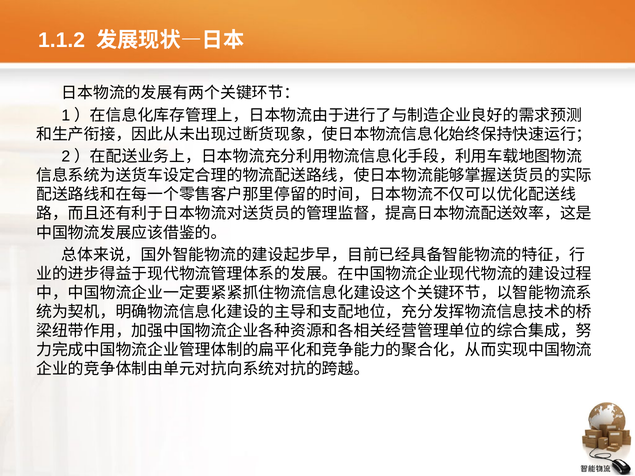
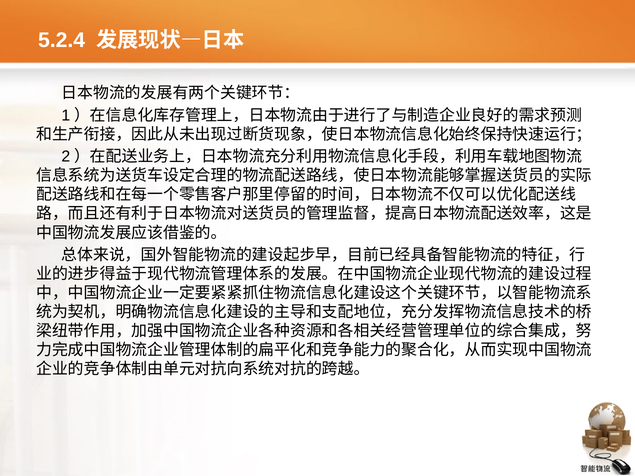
1.1.2: 1.1.2 -> 5.2.4
